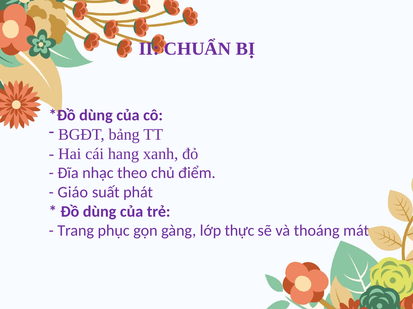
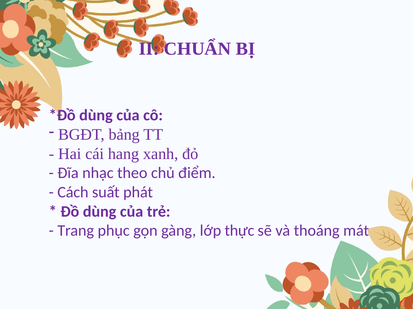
Giáo: Giáo -> Cách
